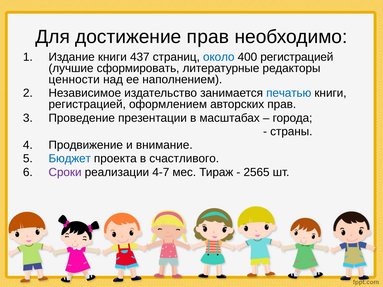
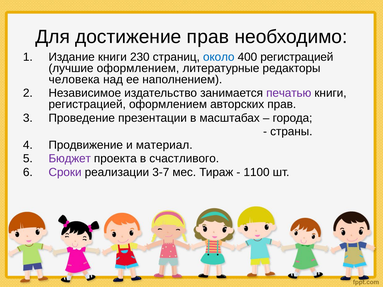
437: 437 -> 230
лучшие сформировать: сформировать -> оформлением
ценности: ценности -> человека
печатью colour: blue -> purple
внимание: внимание -> материал
Бюджет colour: blue -> purple
4-7: 4-7 -> 3-7
2565: 2565 -> 1100
